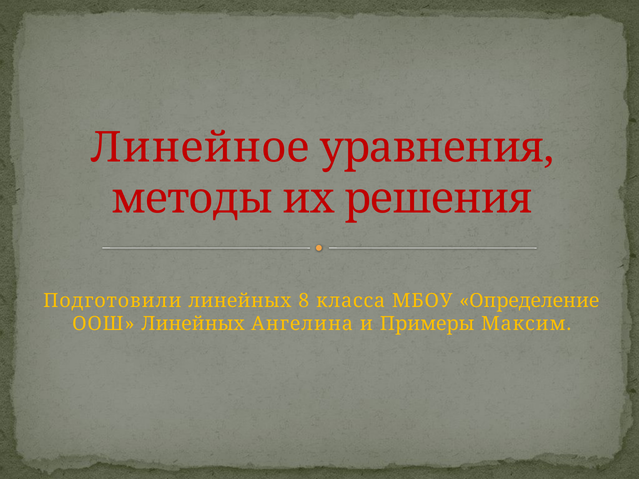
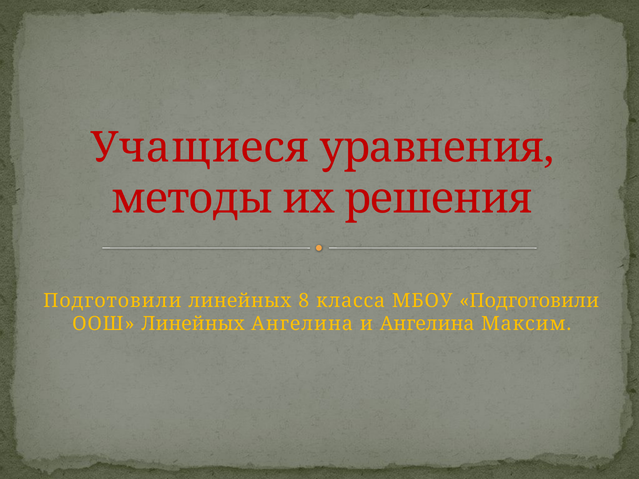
Линейное: Линейное -> Учащиеся
МБОУ Определение: Определение -> Подготовили
и Примеры: Примеры -> Ангелина
